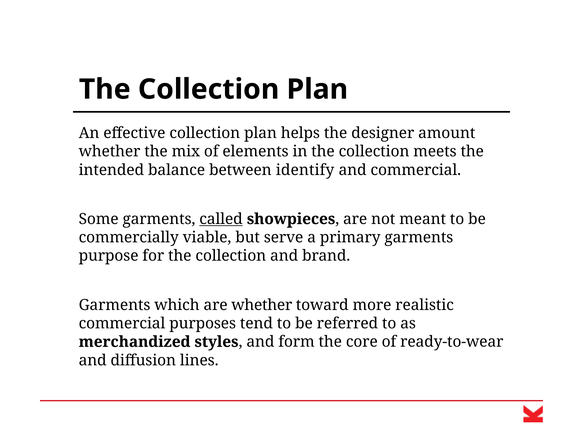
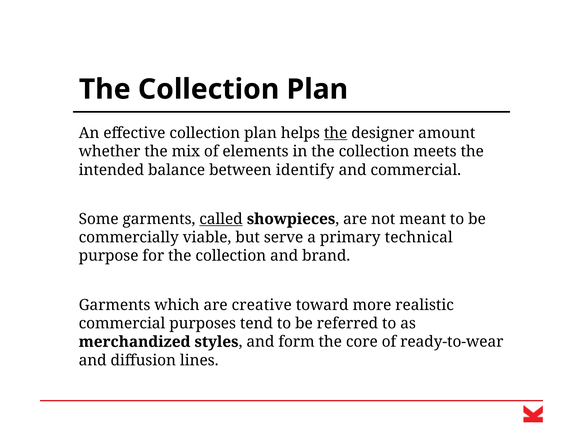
the at (336, 133) underline: none -> present
primary garments: garments -> technical
are whether: whether -> creative
